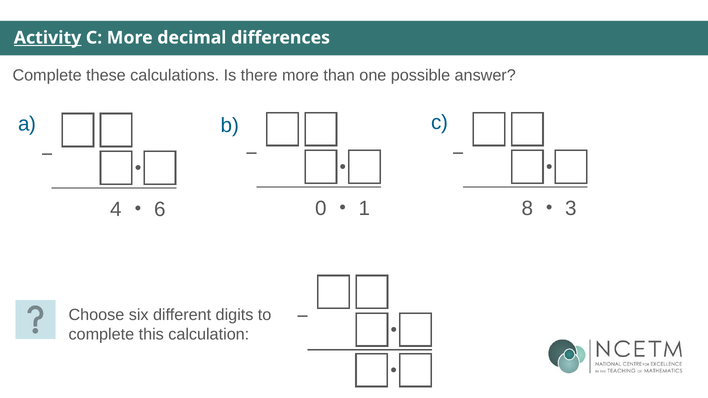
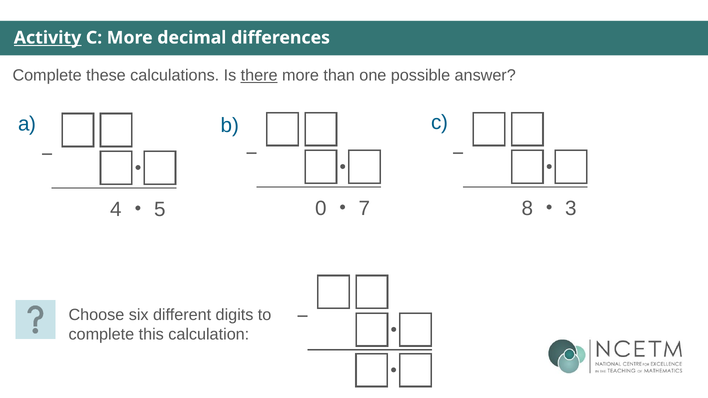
there underline: none -> present
1: 1 -> 7
6: 6 -> 5
